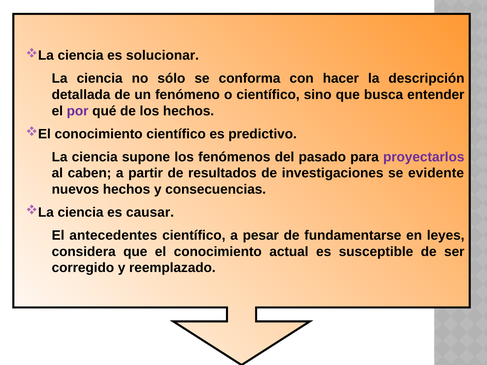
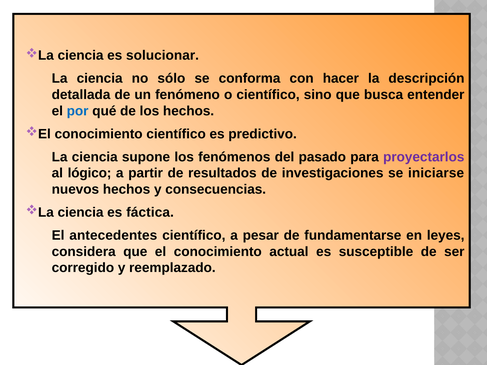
por colour: purple -> blue
caben: caben -> lógico
evidente: evidente -> iniciarse
causar: causar -> fáctica
